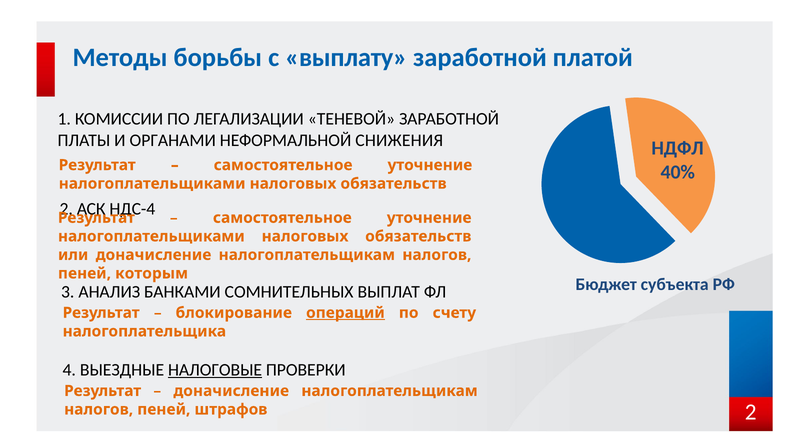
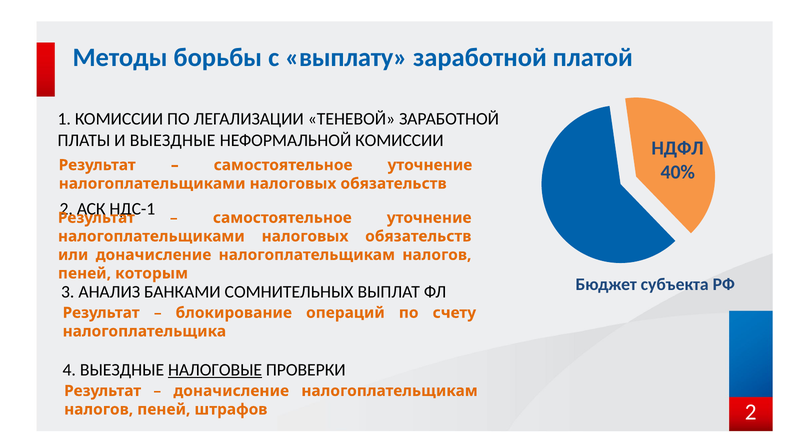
И ОРГАНАМИ: ОРГАНАМИ -> ВЫЕЗДНЫЕ
НЕФОРМАЛЬНОЙ СНИЖЕНИЯ: СНИЖЕНИЯ -> КОМИССИИ
НДС-4: НДС-4 -> НДС-1
операций underline: present -> none
